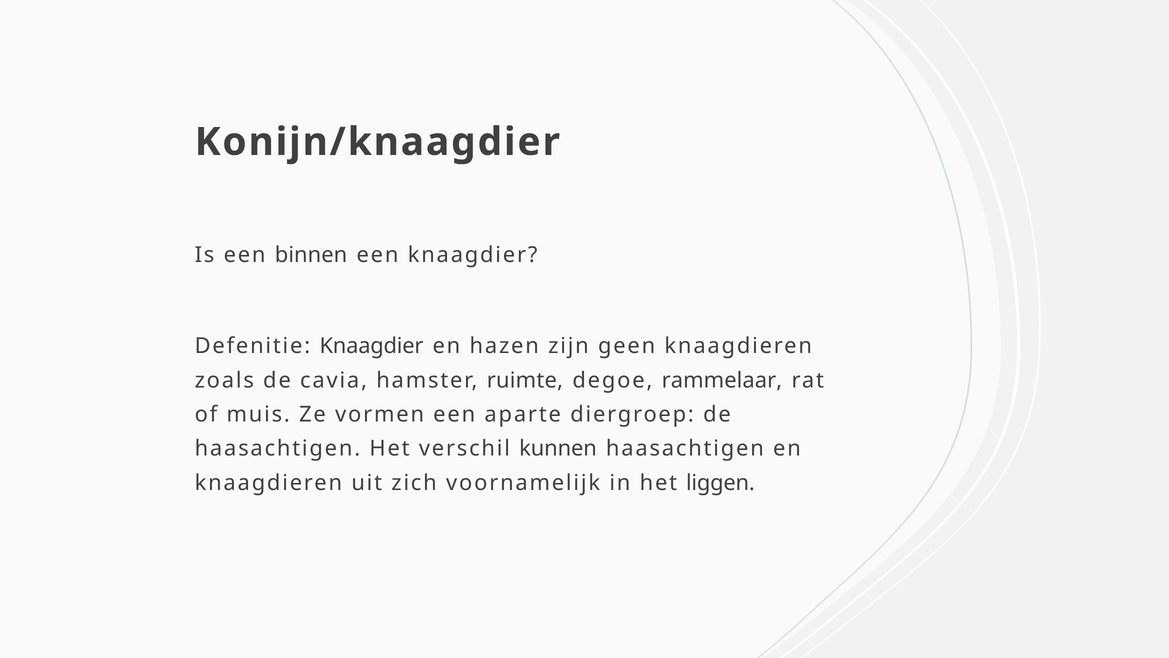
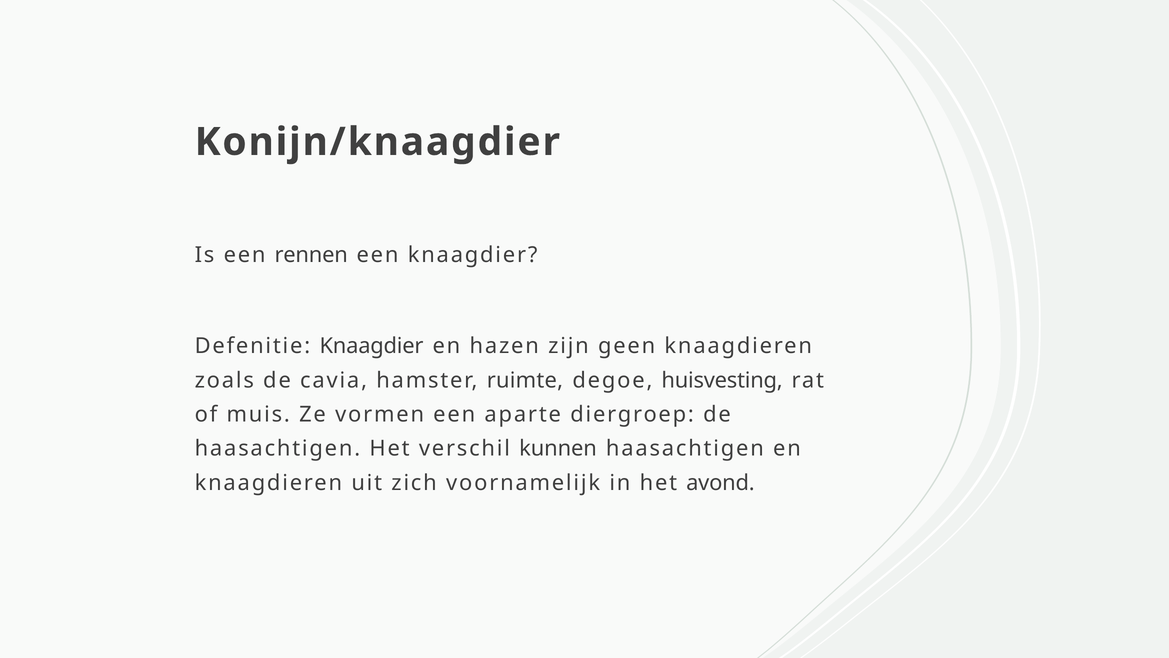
binnen: binnen -> rennen
rammelaar: rammelaar -> huisvesting
liggen: liggen -> avond
